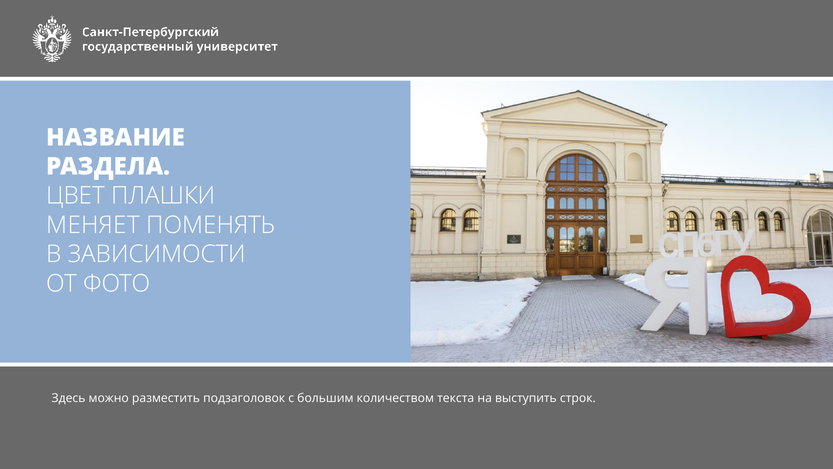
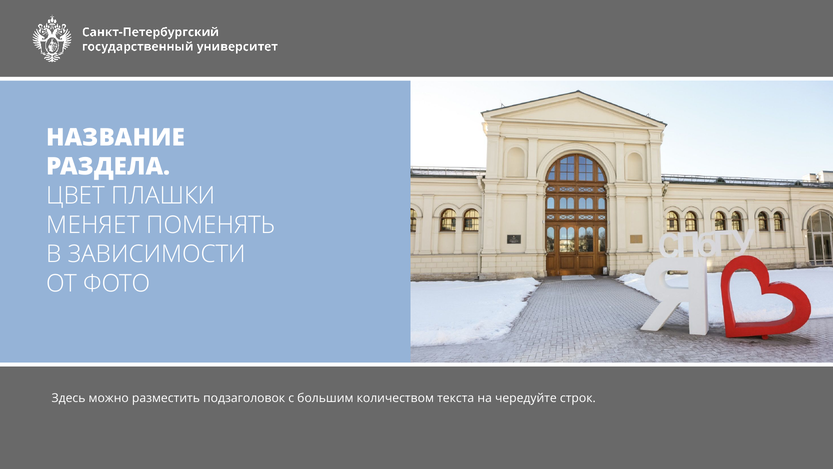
выступить: выступить -> чередуйте
